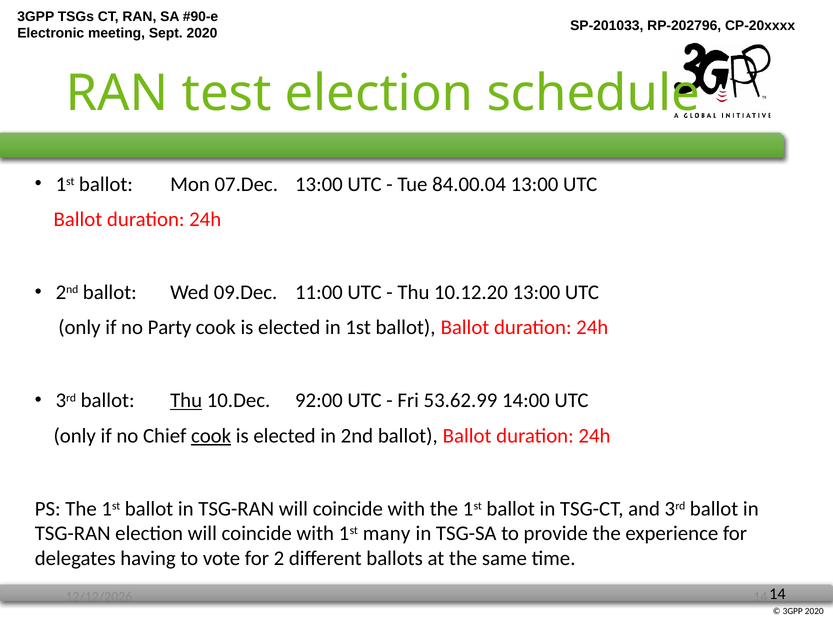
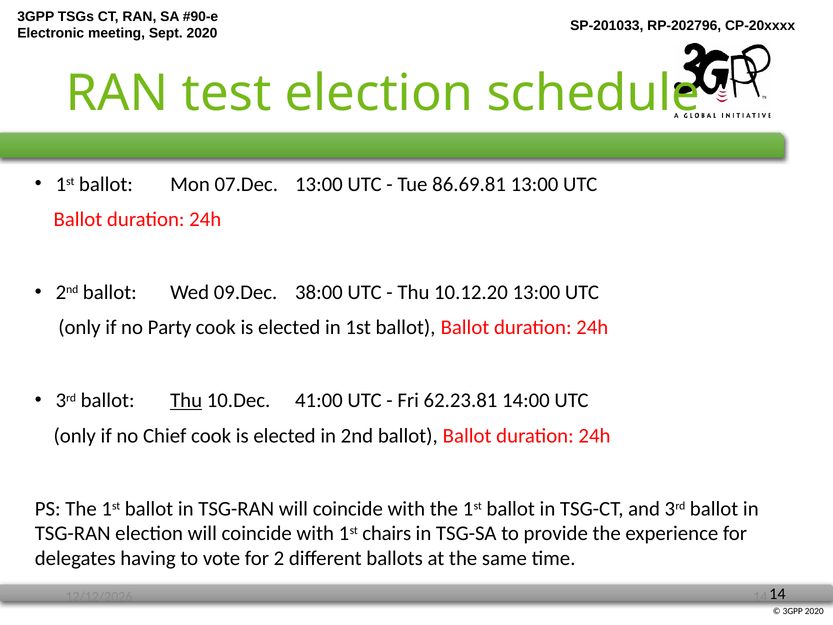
84.00.04: 84.00.04 -> 86.69.81
11:00: 11:00 -> 38:00
92:00: 92:00 -> 41:00
53.62.99: 53.62.99 -> 62.23.81
cook at (211, 436) underline: present -> none
many: many -> chairs
